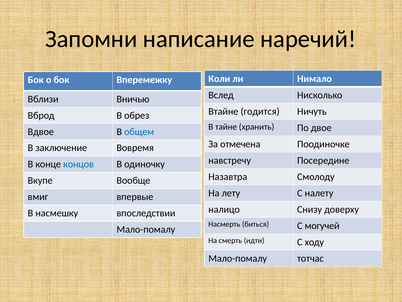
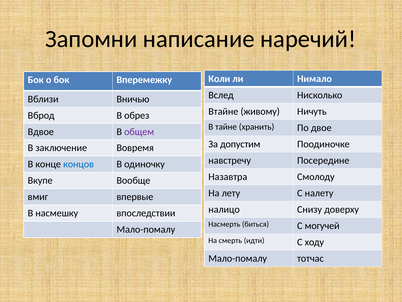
годится: годится -> живому
общем colour: blue -> purple
отмечена: отмечена -> допустим
